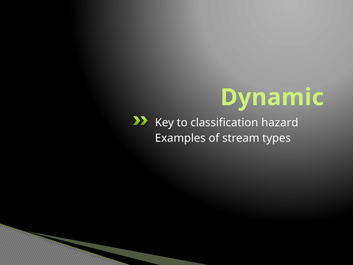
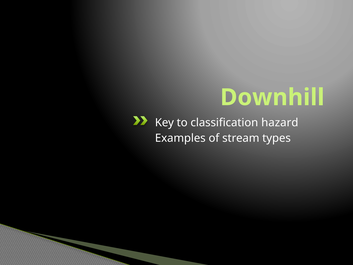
Dynamic: Dynamic -> Downhill
